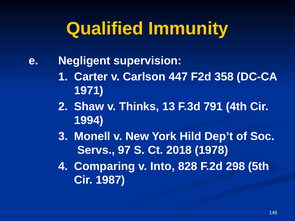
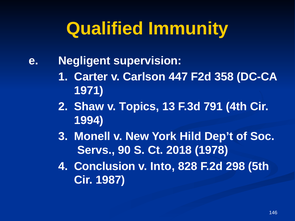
Thinks: Thinks -> Topics
97: 97 -> 90
Comparing: Comparing -> Conclusion
